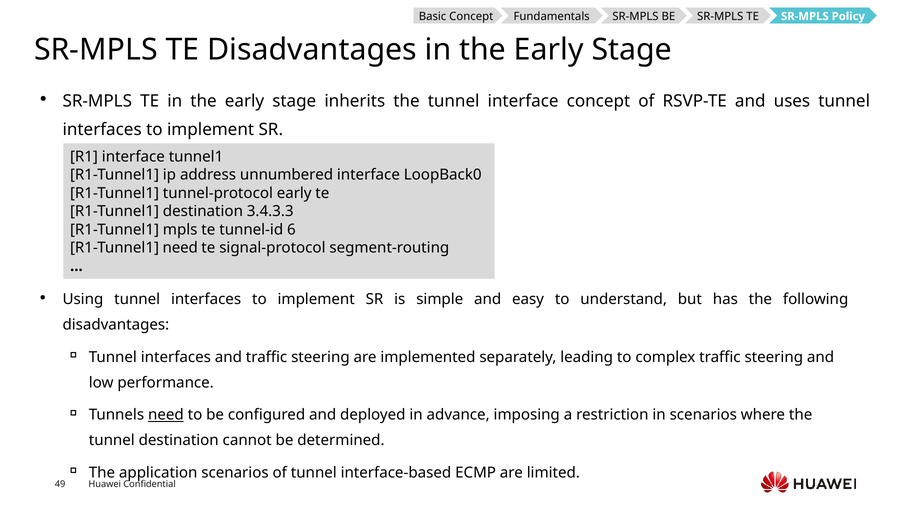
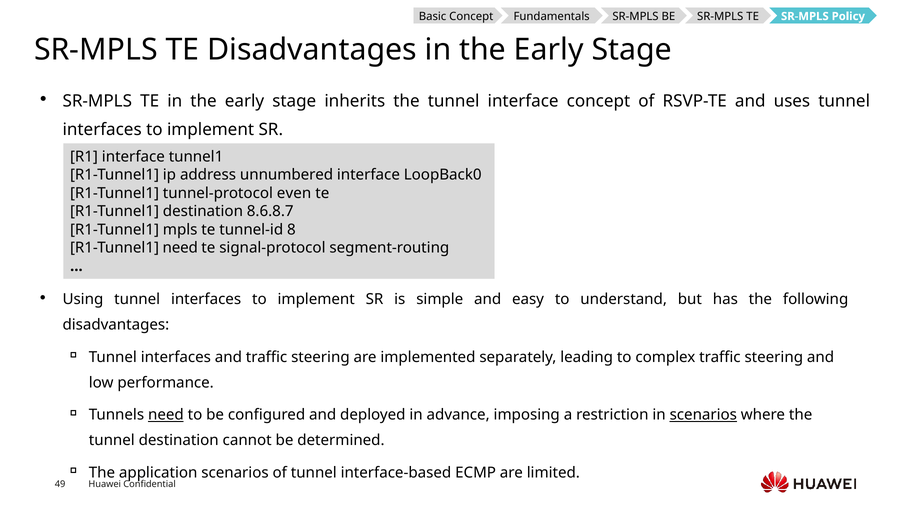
tunnel-protocol early: early -> even
3.4.3.3: 3.4.3.3 -> 8.6.8.7
6: 6 -> 8
scenarios at (703, 415) underline: none -> present
